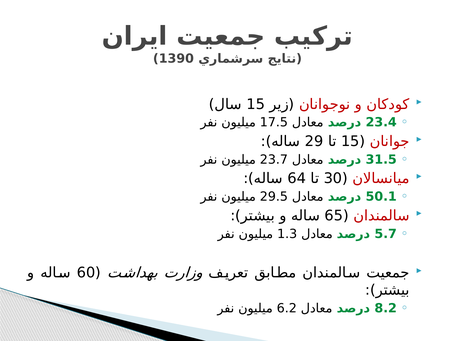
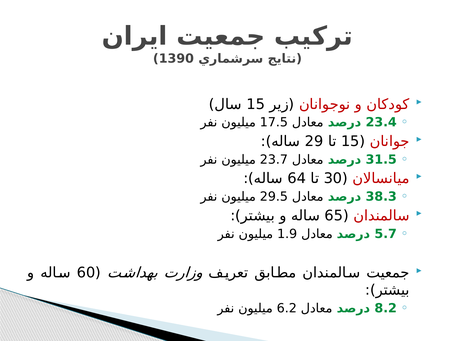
50.1: 50.1 -> 38.3
1.3: 1.3 -> 1.9
